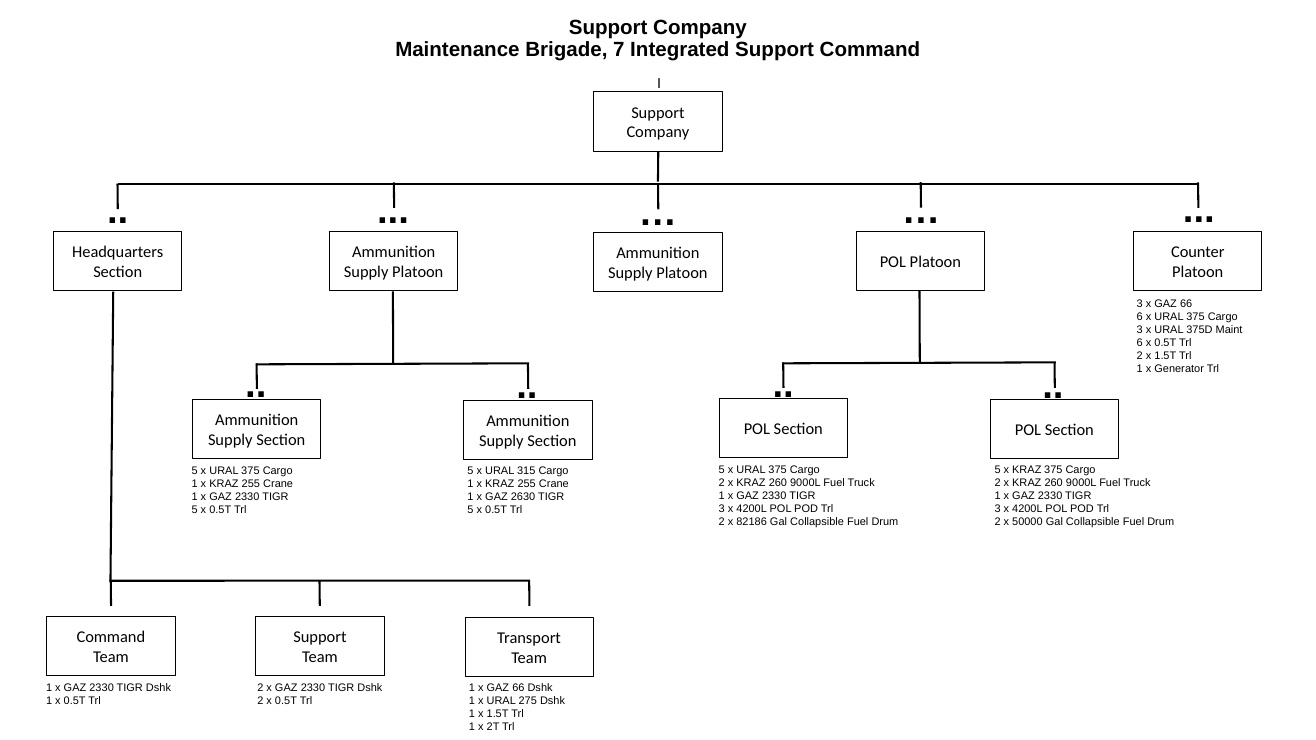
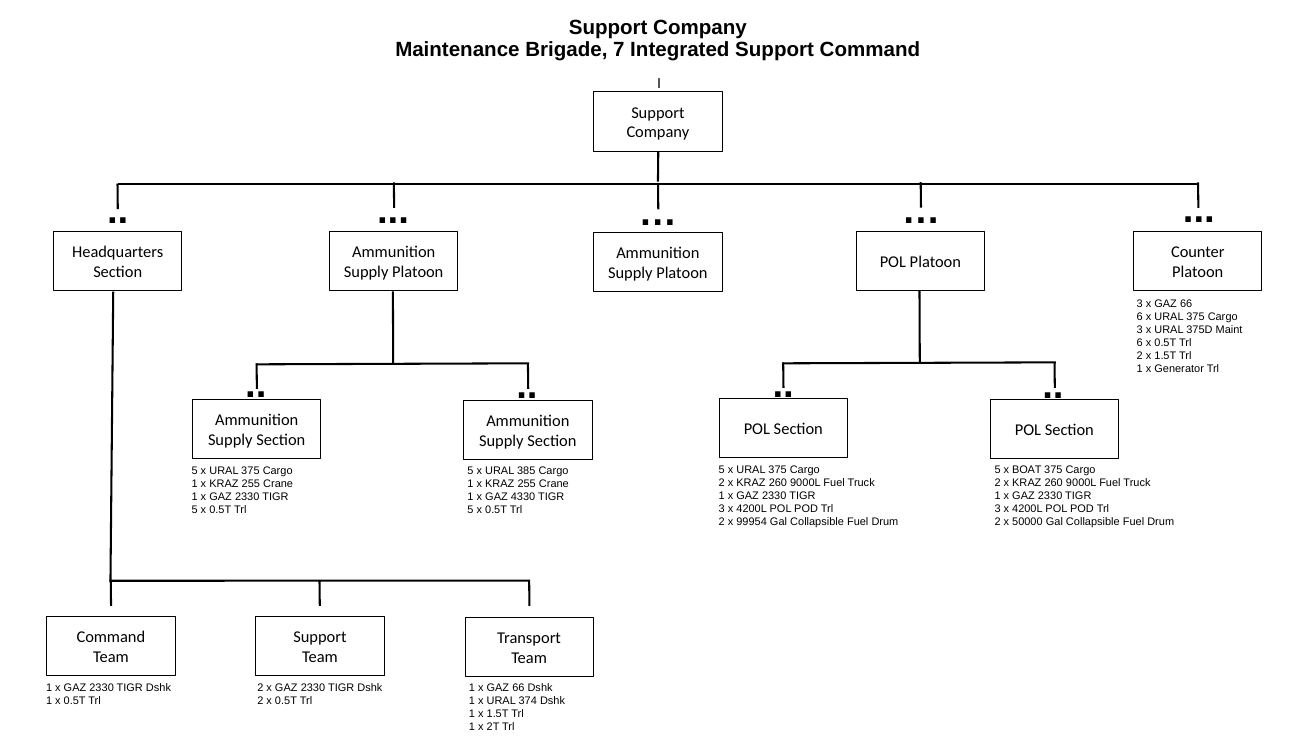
5 x KRAZ: KRAZ -> BOAT
315: 315 -> 385
2630: 2630 -> 4330
82186: 82186 -> 99954
275: 275 -> 374
